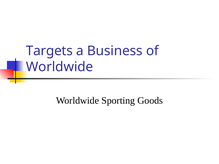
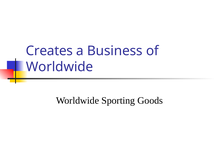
Targets: Targets -> Creates
